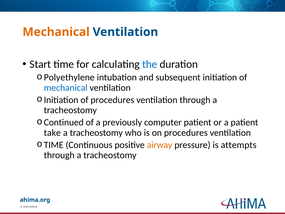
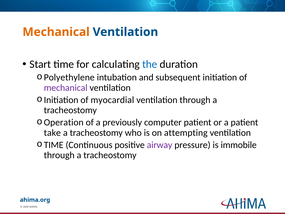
mechanical at (66, 88) colour: blue -> purple
of procedures: procedures -> myocardial
Continued: Continued -> Operation
on procedures: procedures -> attempting
airway colour: orange -> purple
attempts: attempts -> immobile
